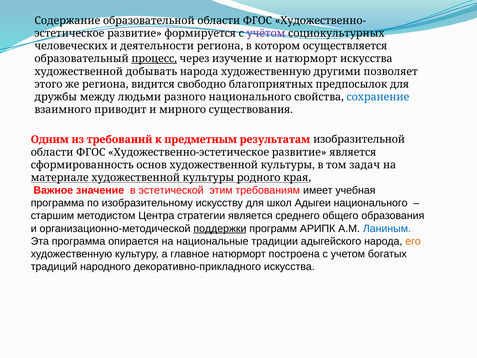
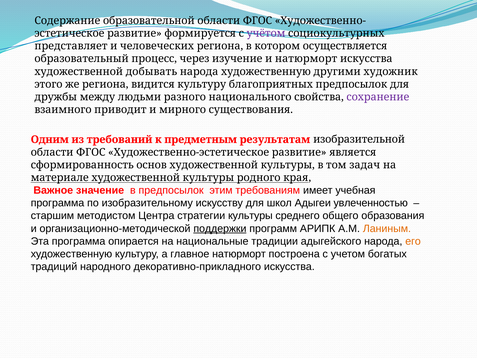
человеческих: человеческих -> представляет
деятельности: деятельности -> человеческих
процесс underline: present -> none
позволяет: позволяет -> художник
видится свободно: свободно -> культуру
сохранение colour: blue -> purple
в эстетической: эстетической -> предпосылок
Адыгеи национального: национального -> увлеченностью
стратегии является: является -> культуры
Ланиным colour: blue -> orange
